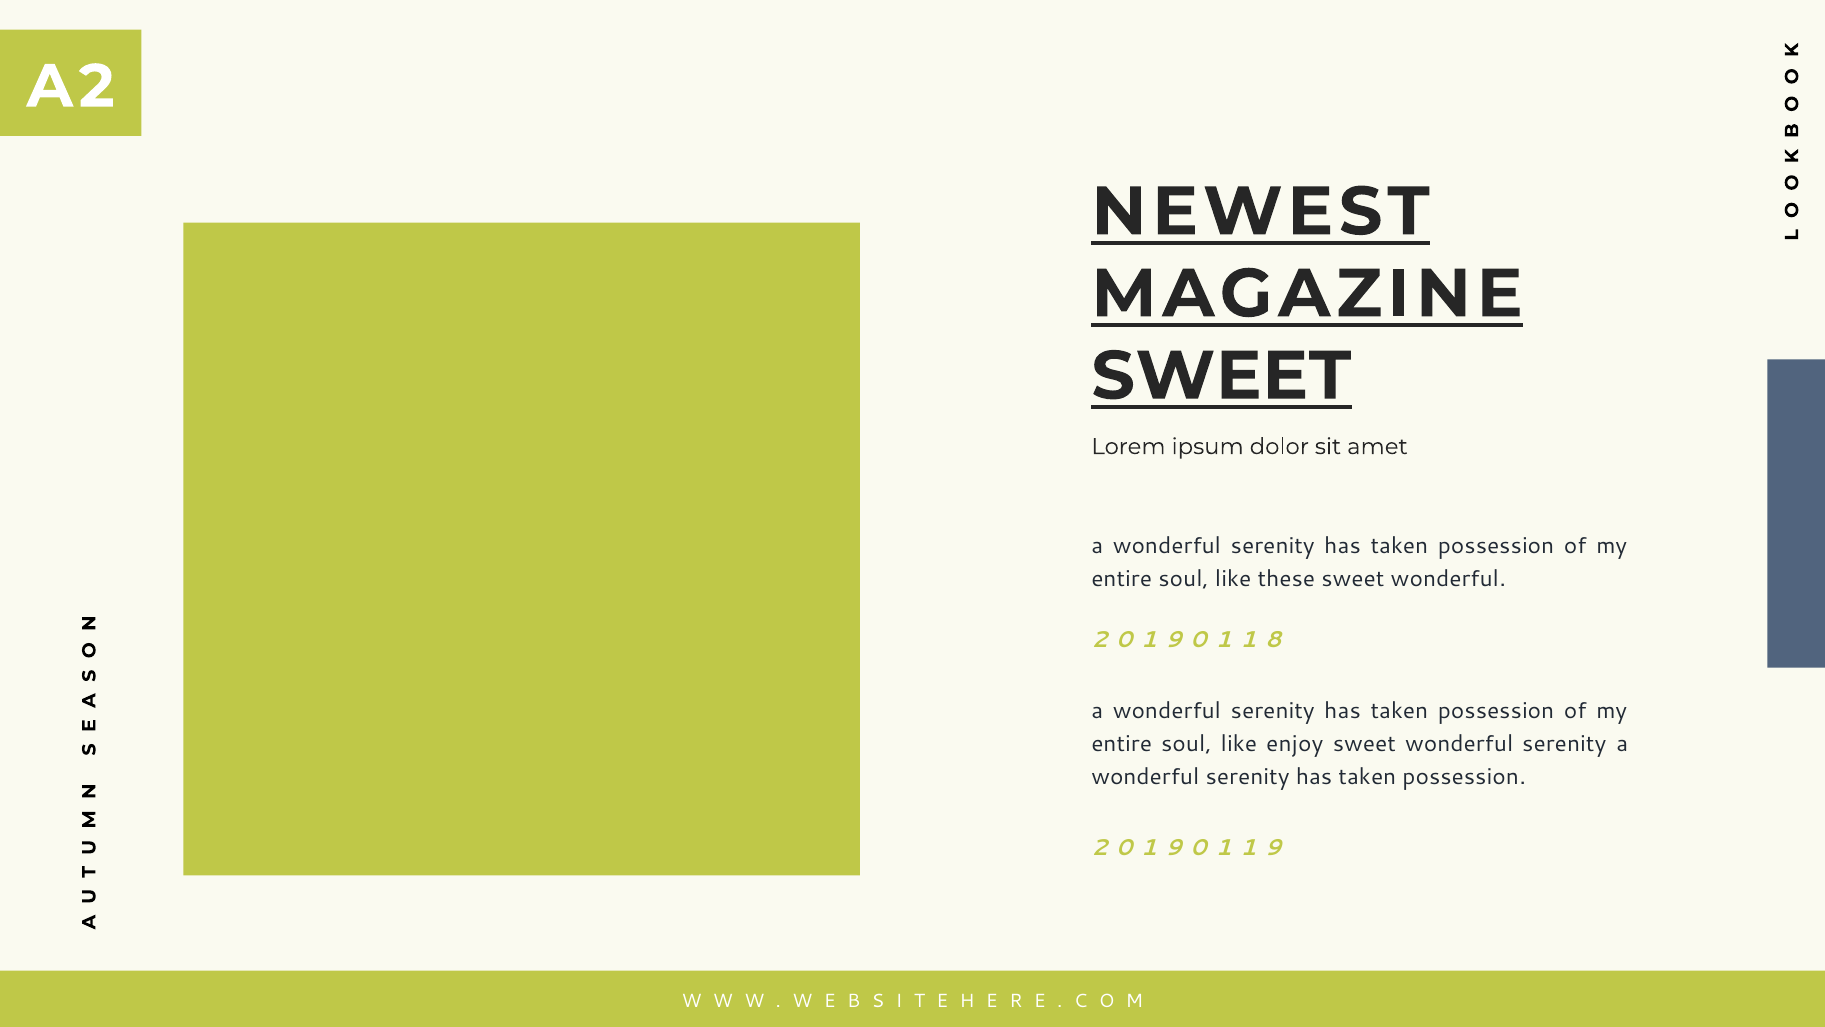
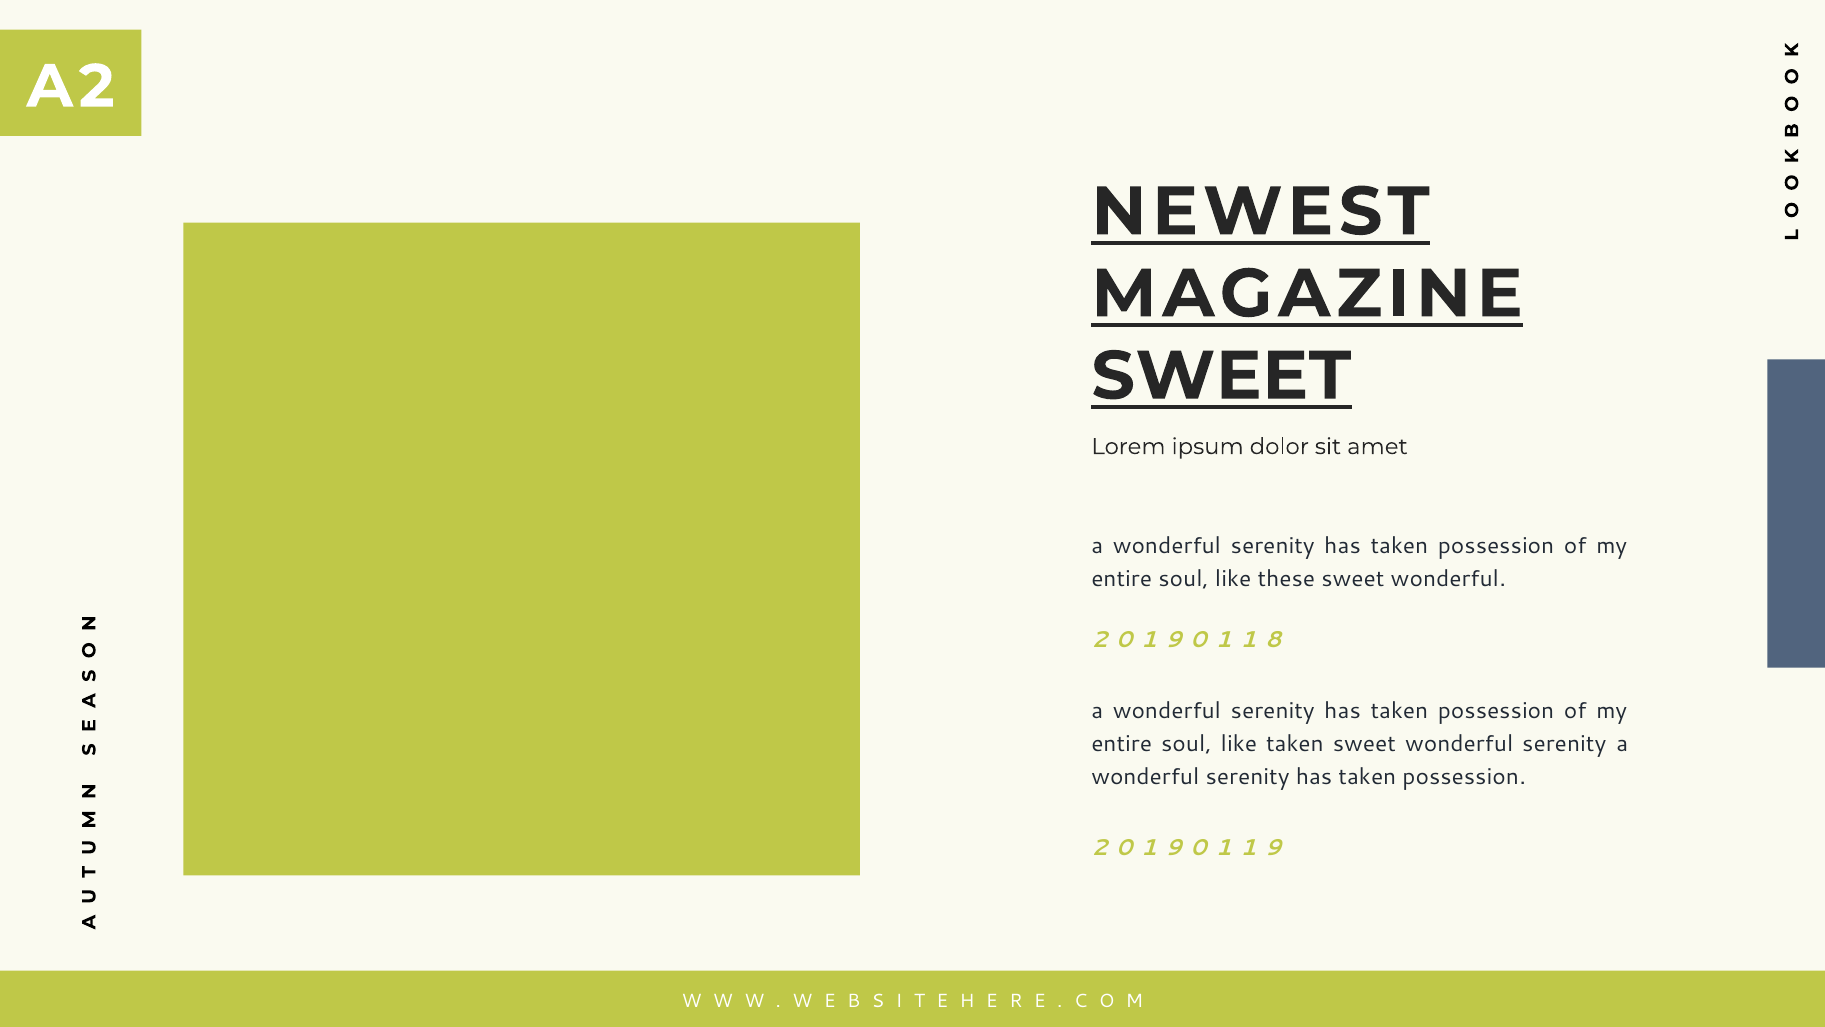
like enjoy: enjoy -> taken
